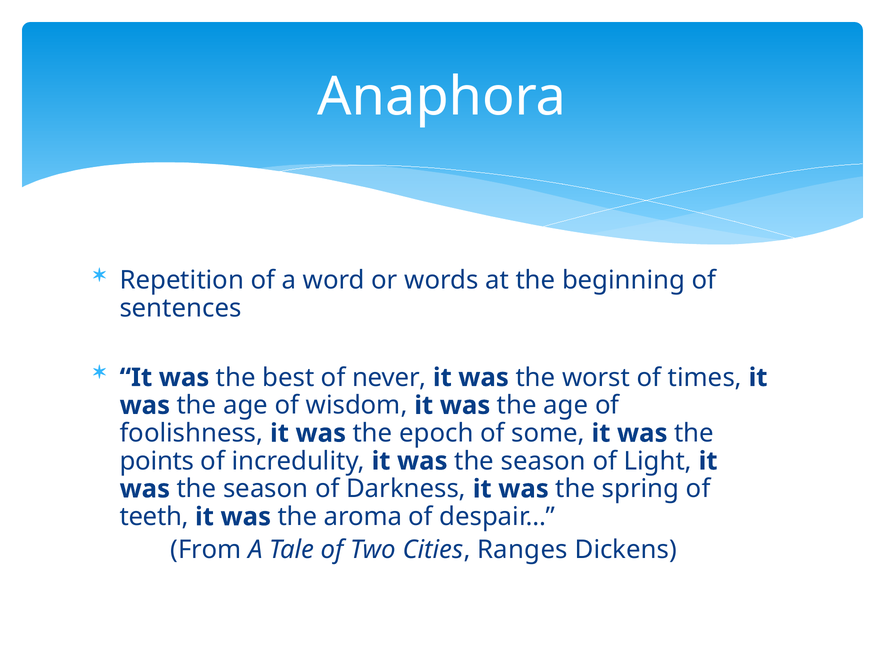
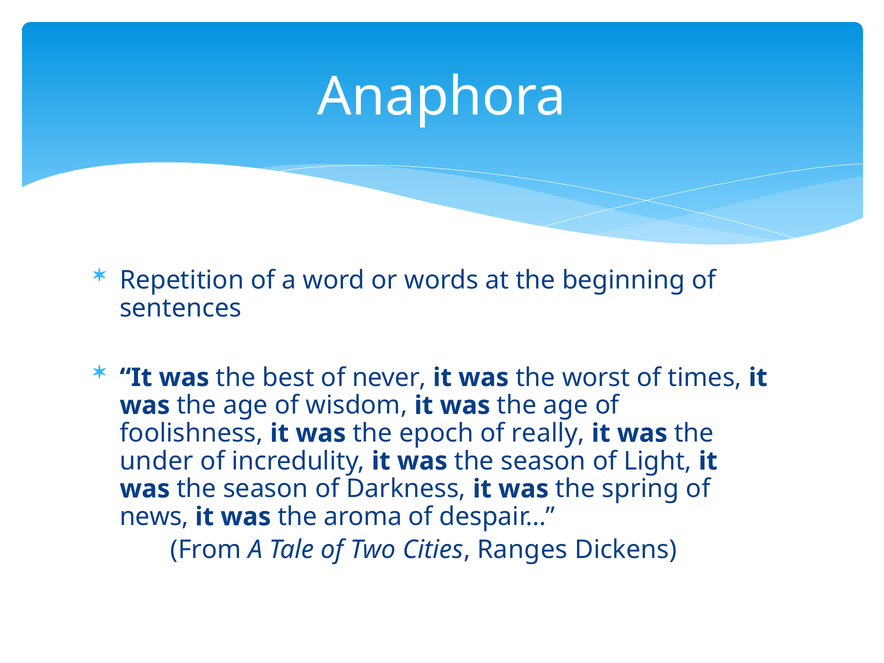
some: some -> really
points: points -> under
teeth: teeth -> news
